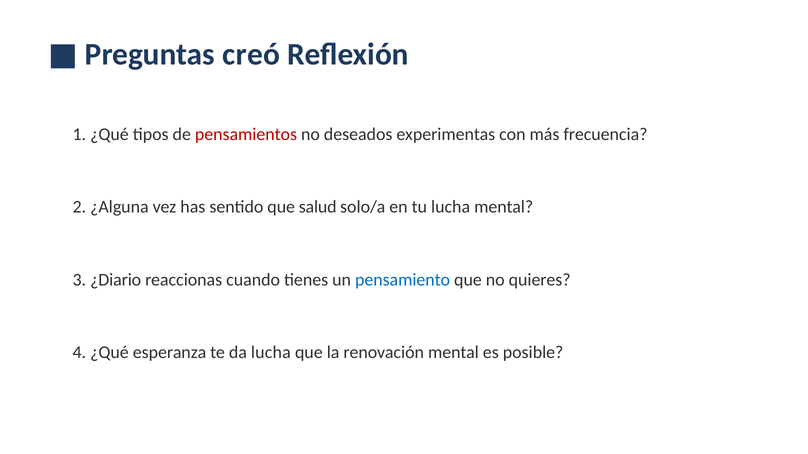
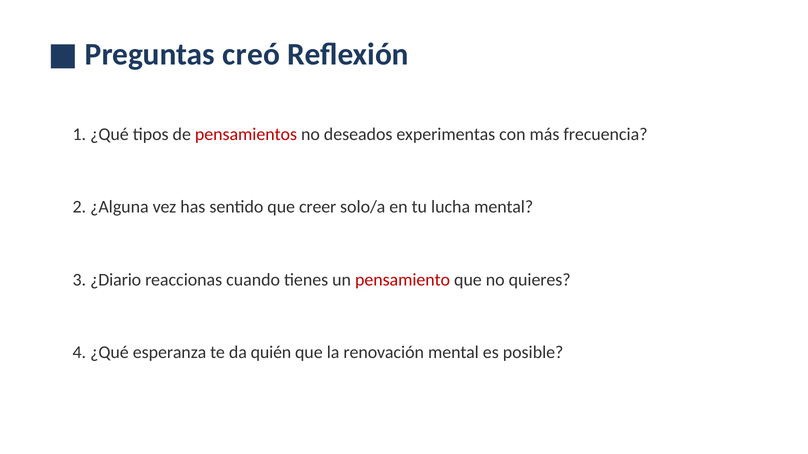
salud: salud -> creer
pensamiento colour: blue -> red
da lucha: lucha -> quién
